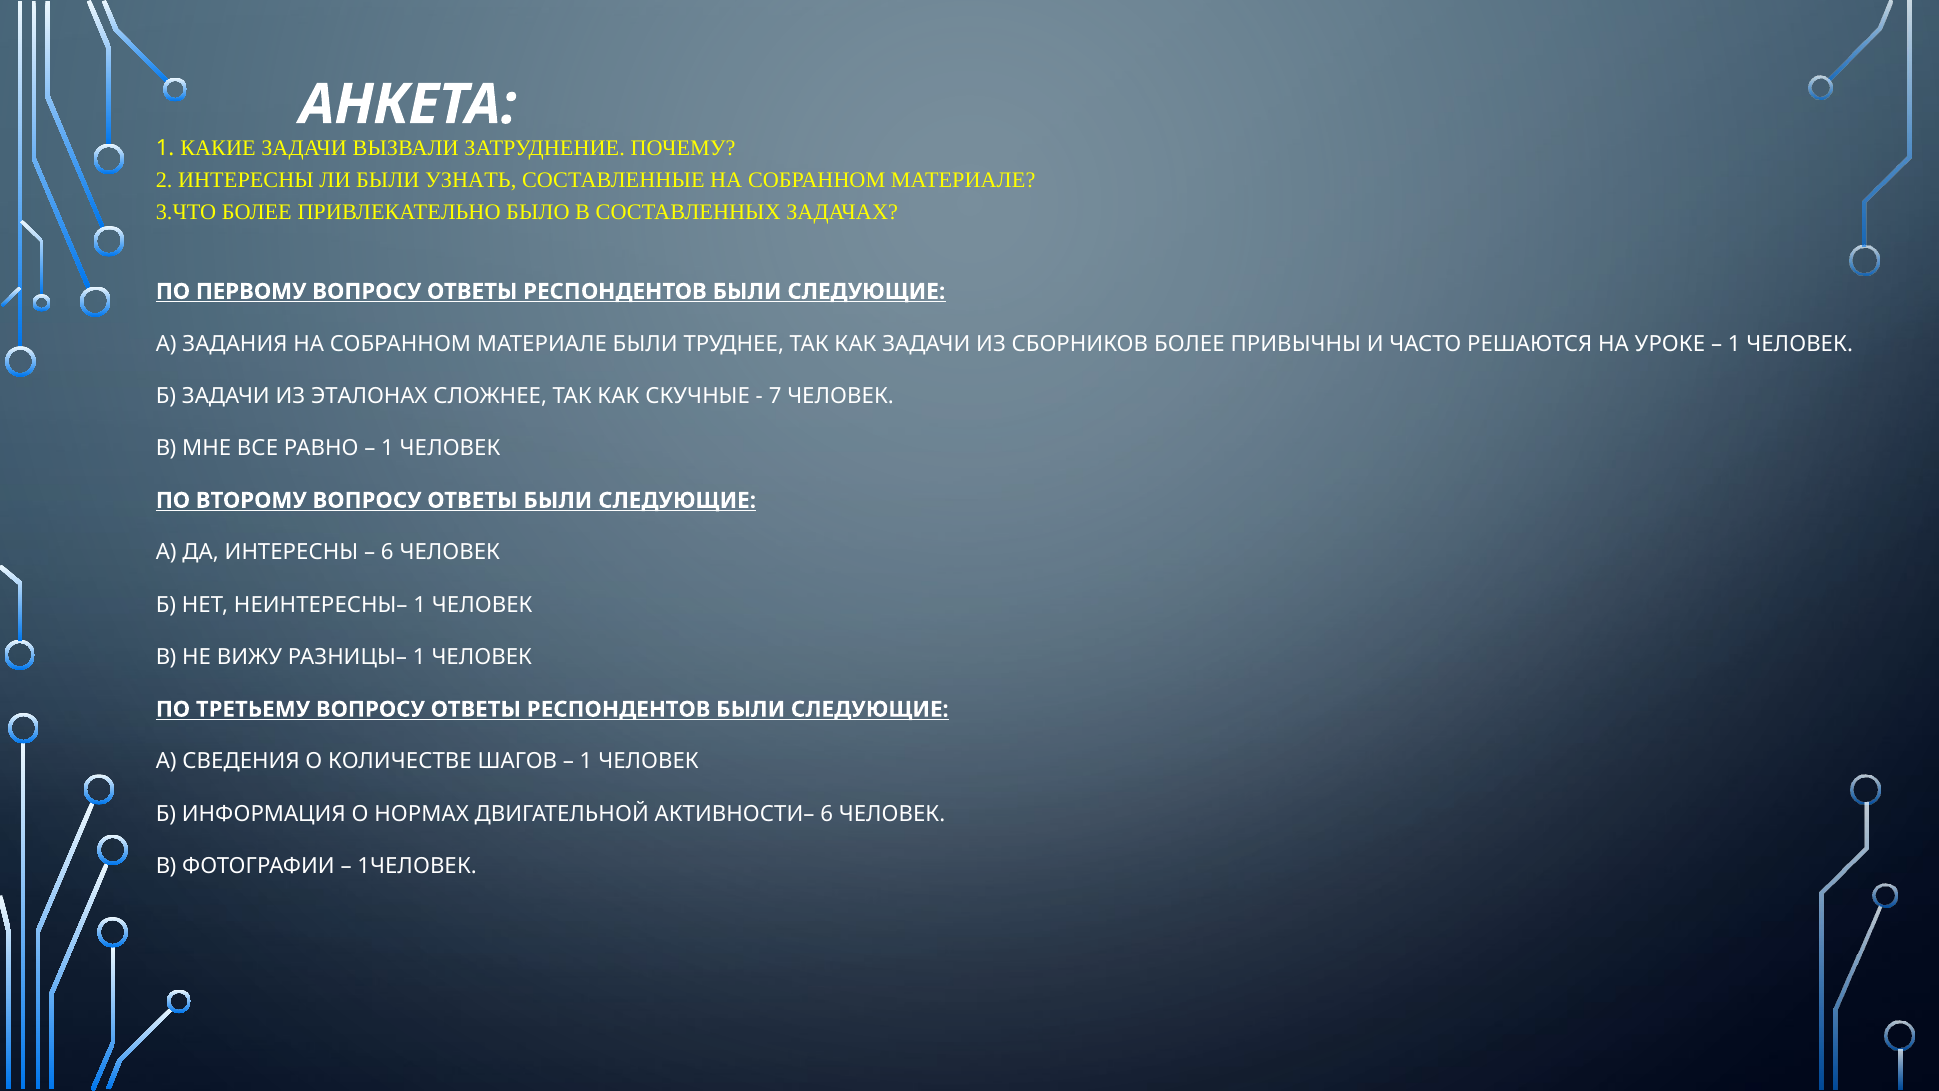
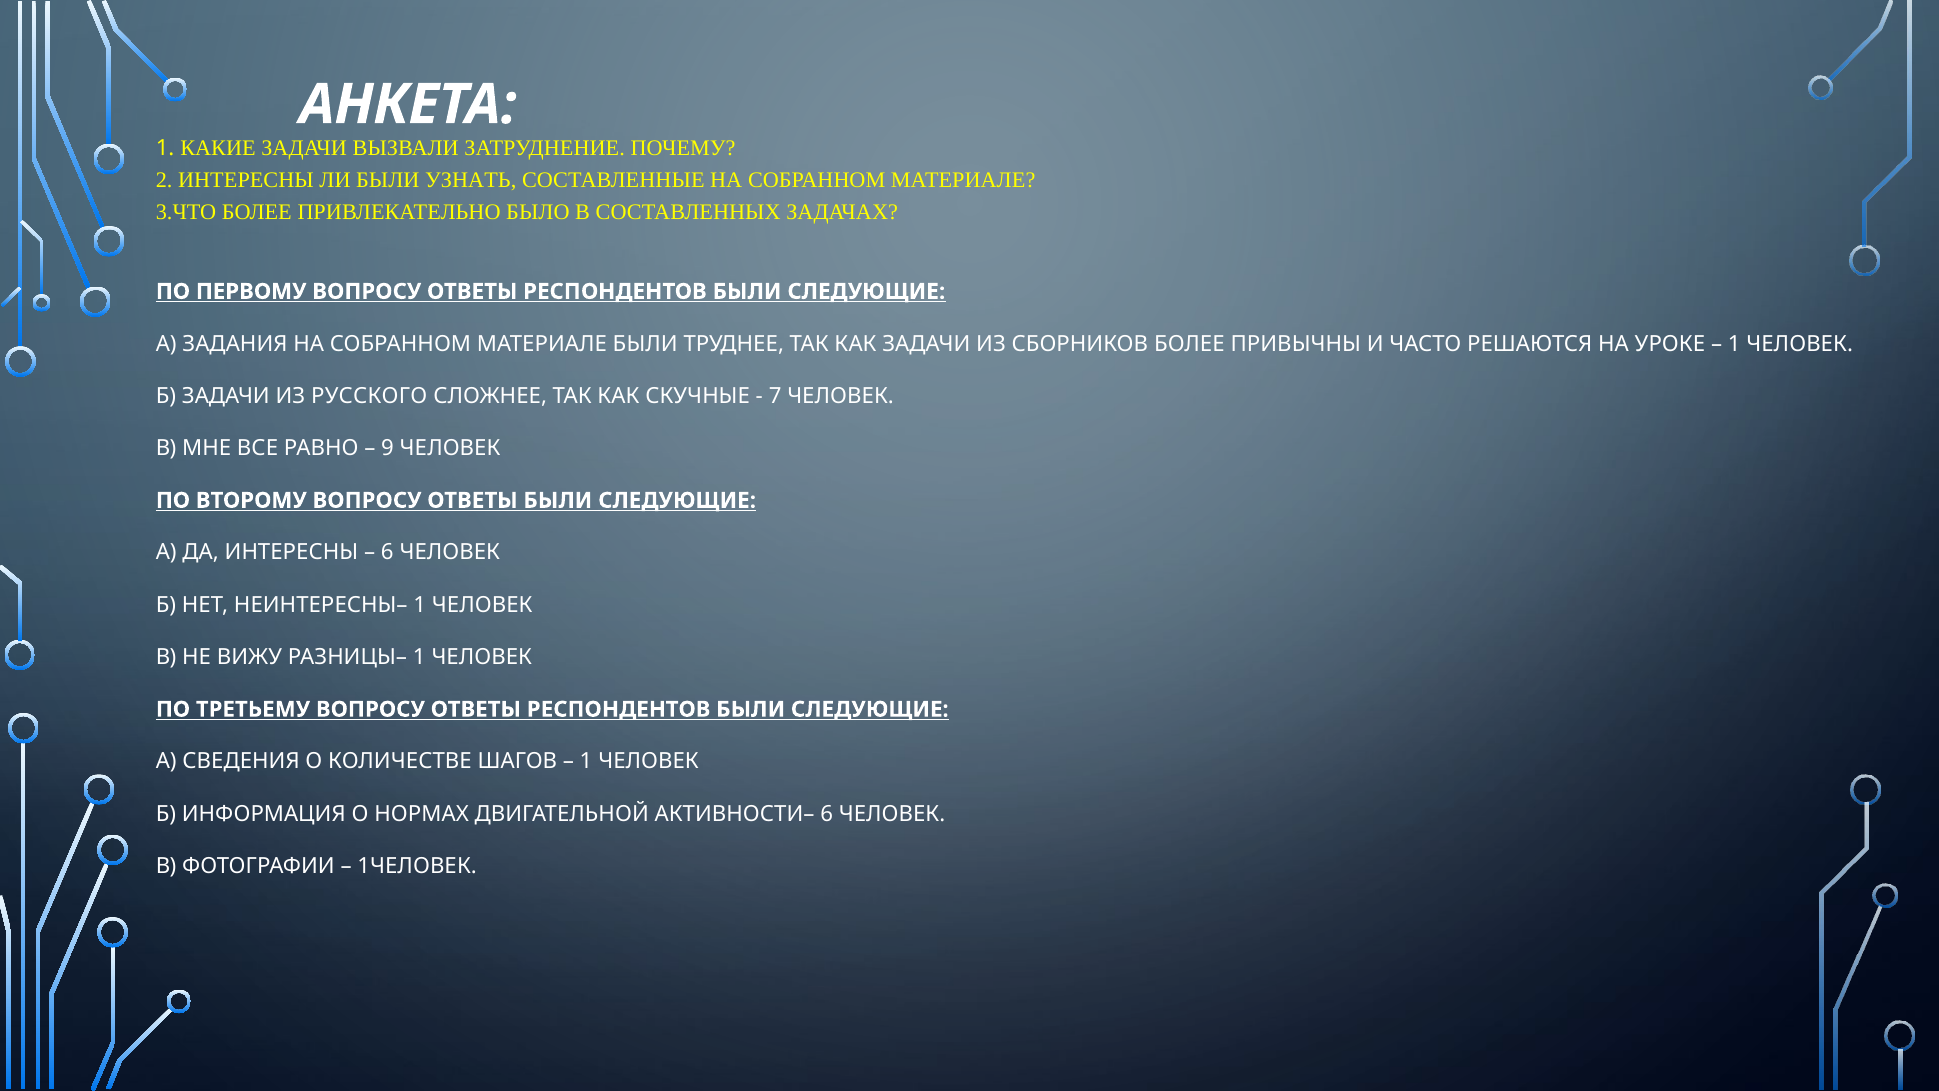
ЭТАЛОНАХ: ЭТАЛОНАХ -> РУССКОГО
1 at (388, 448): 1 -> 9
